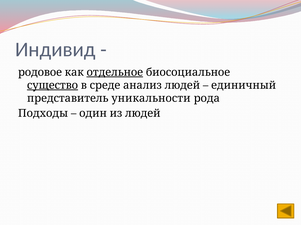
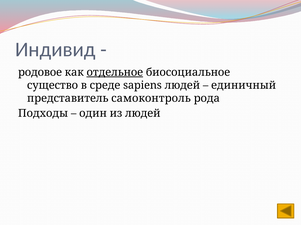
существо underline: present -> none
анализ: анализ -> sapiens
уникальности: уникальности -> самоконтроль
